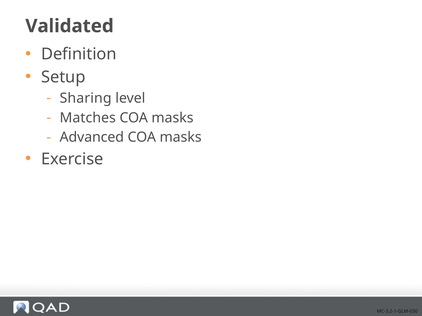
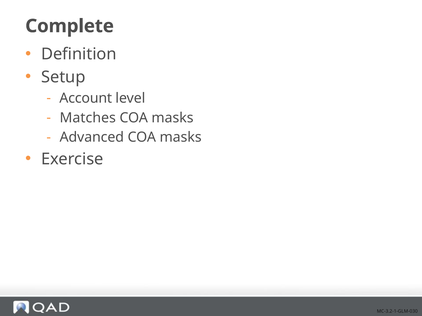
Validated: Validated -> Complete
Sharing: Sharing -> Account
